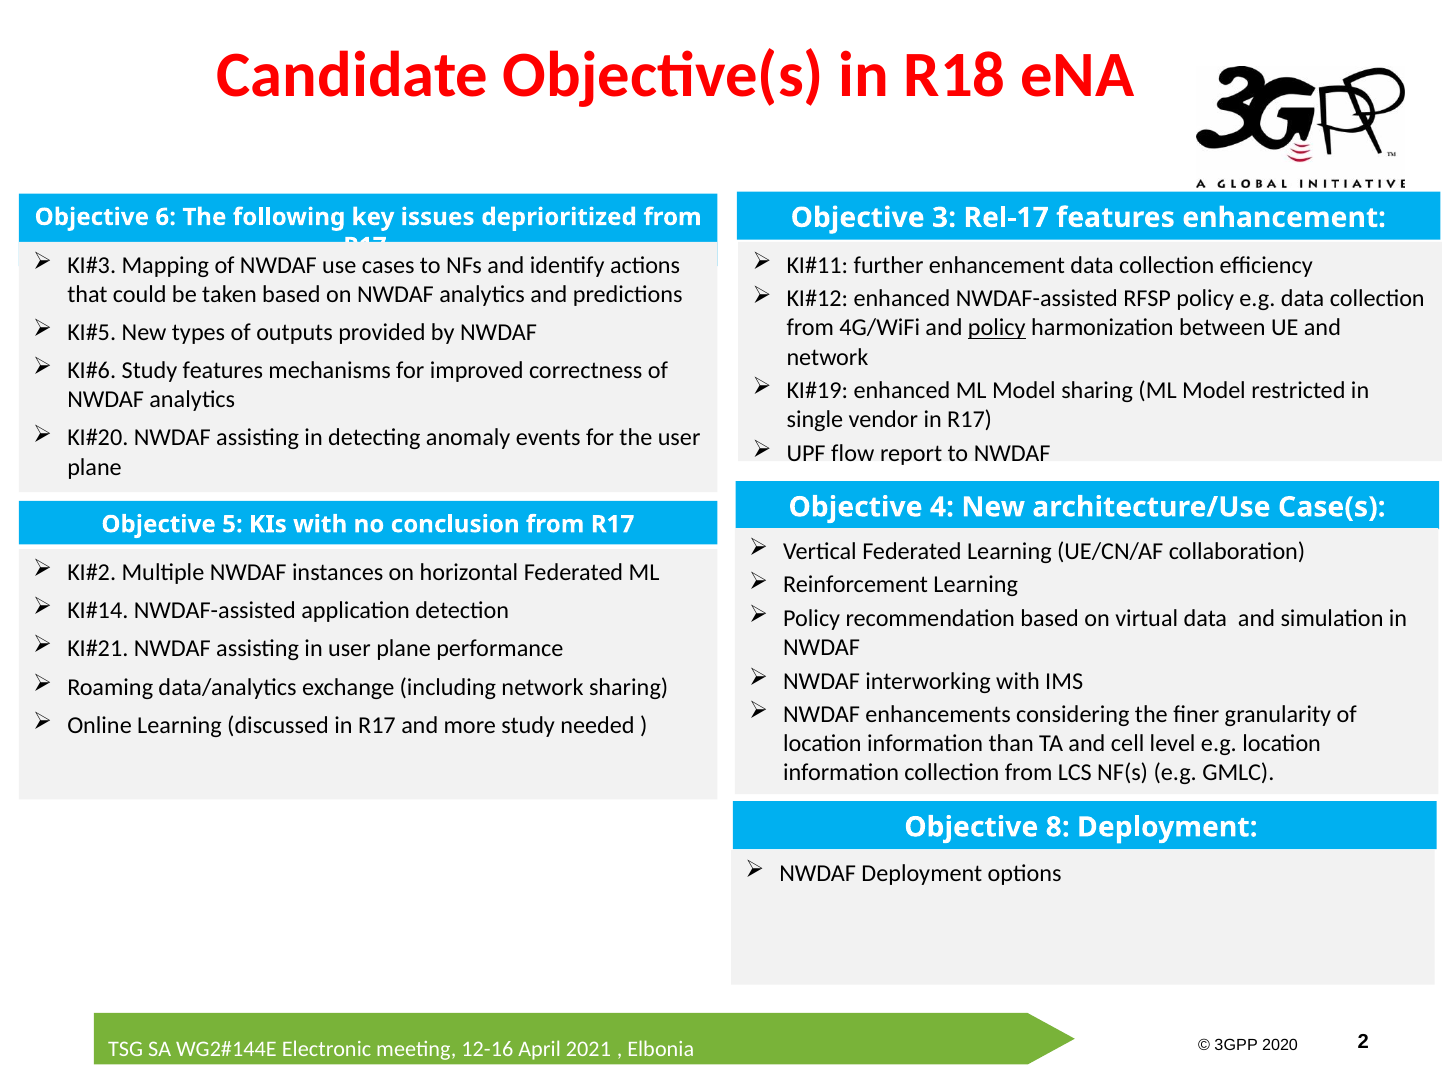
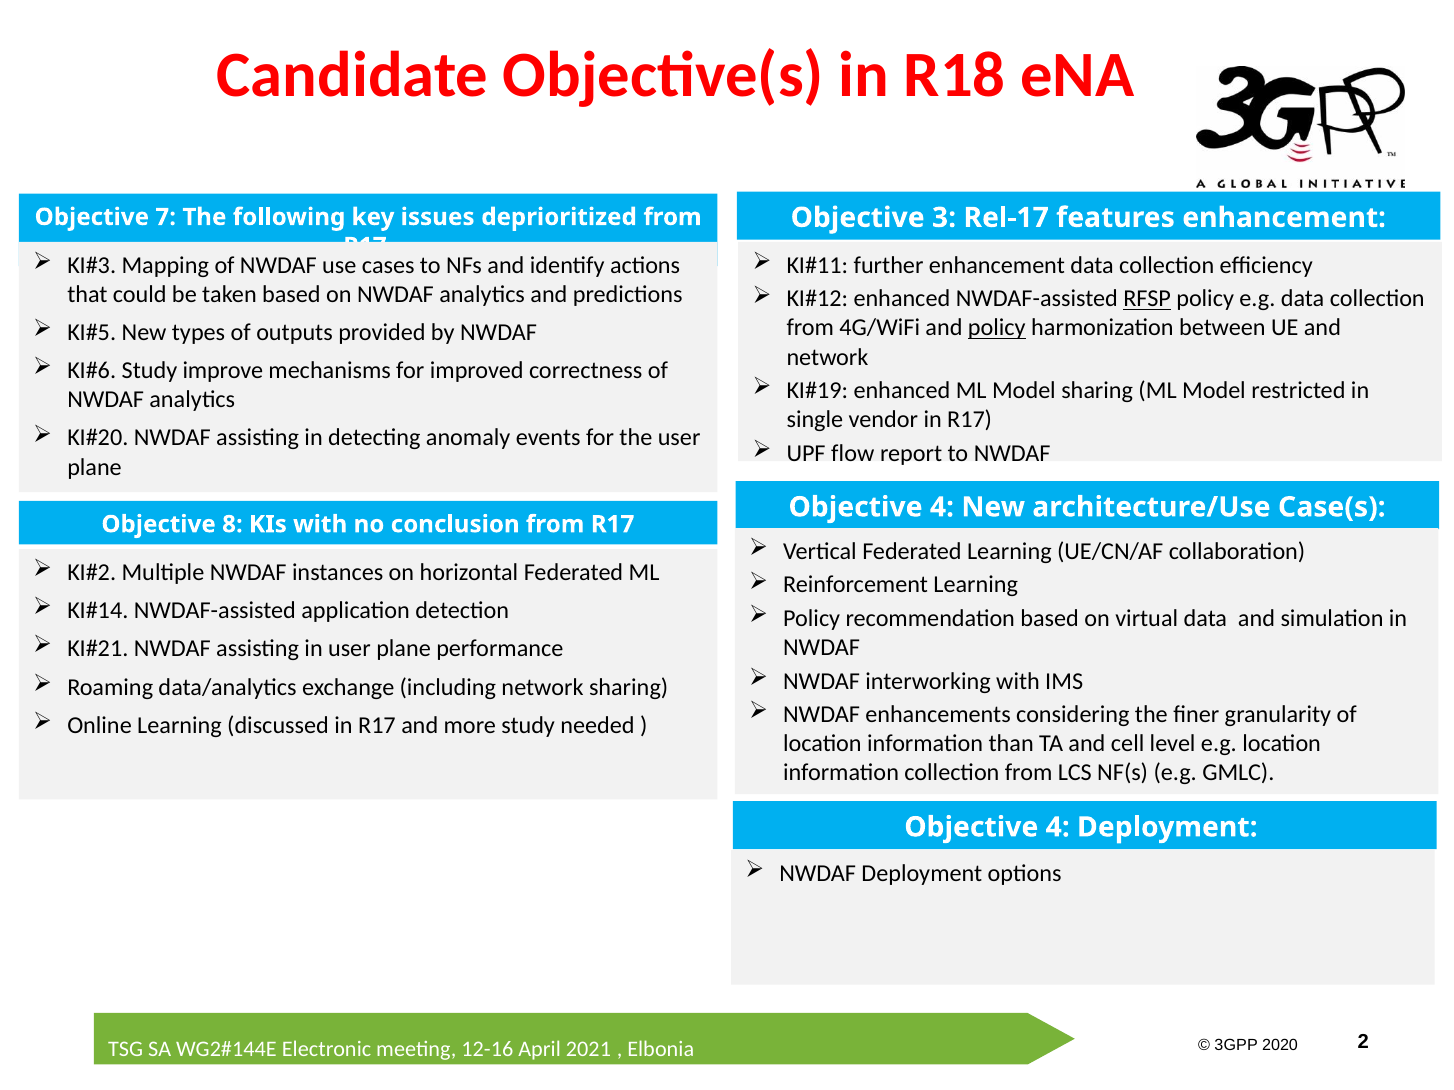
6: 6 -> 7
RFSP underline: none -> present
Study features: features -> improve
5: 5 -> 8
8 at (1058, 828): 8 -> 4
